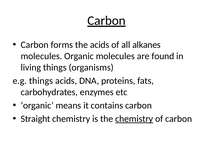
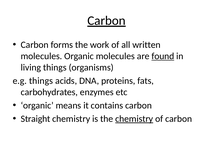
the acids: acids -> work
alkanes: alkanes -> written
found underline: none -> present
